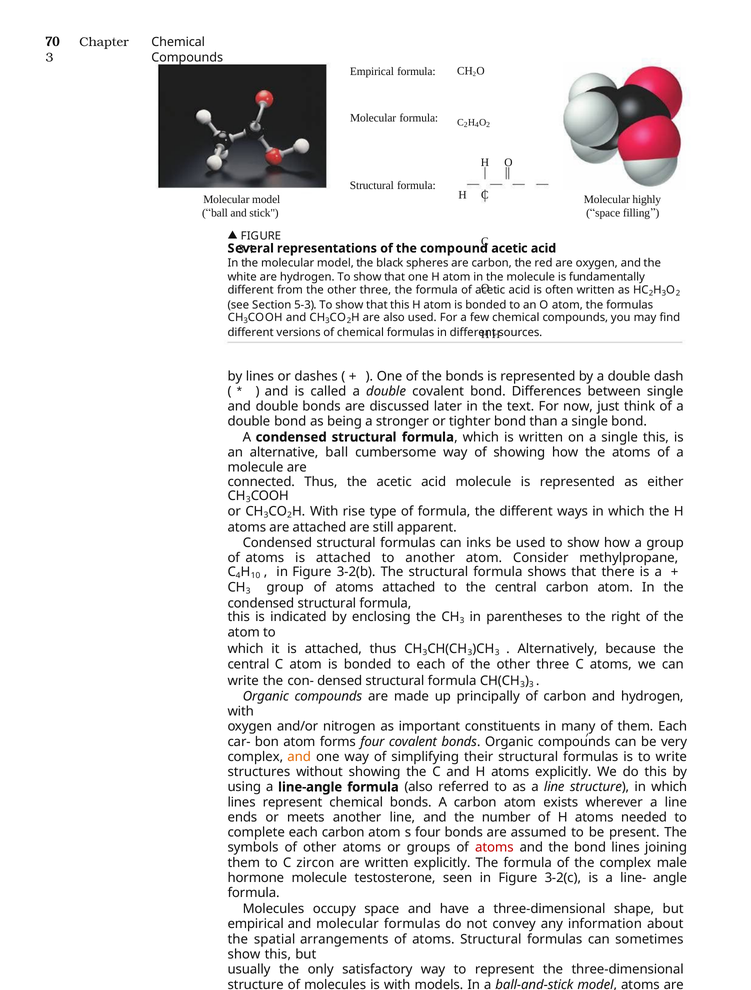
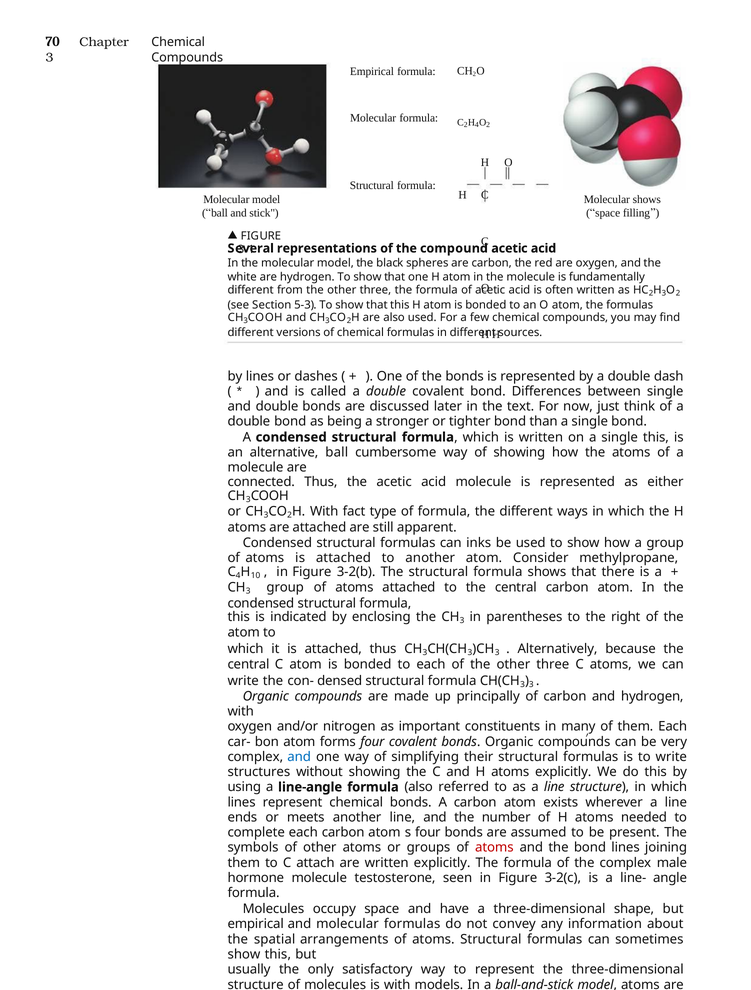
Molecular highly: highly -> shows
rise: rise -> fact
and at (299, 757) colour: orange -> blue
zircon: zircon -> attach
